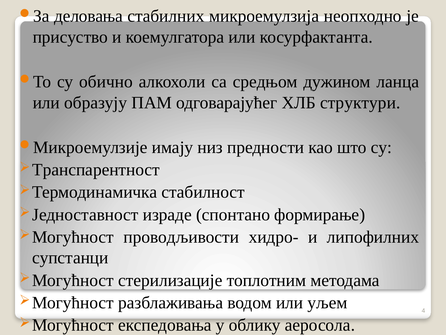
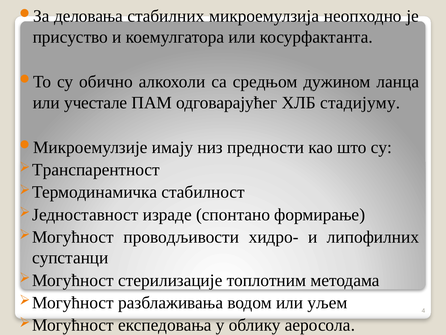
образују: образују -> учестале
структури: структури -> стадијуму
